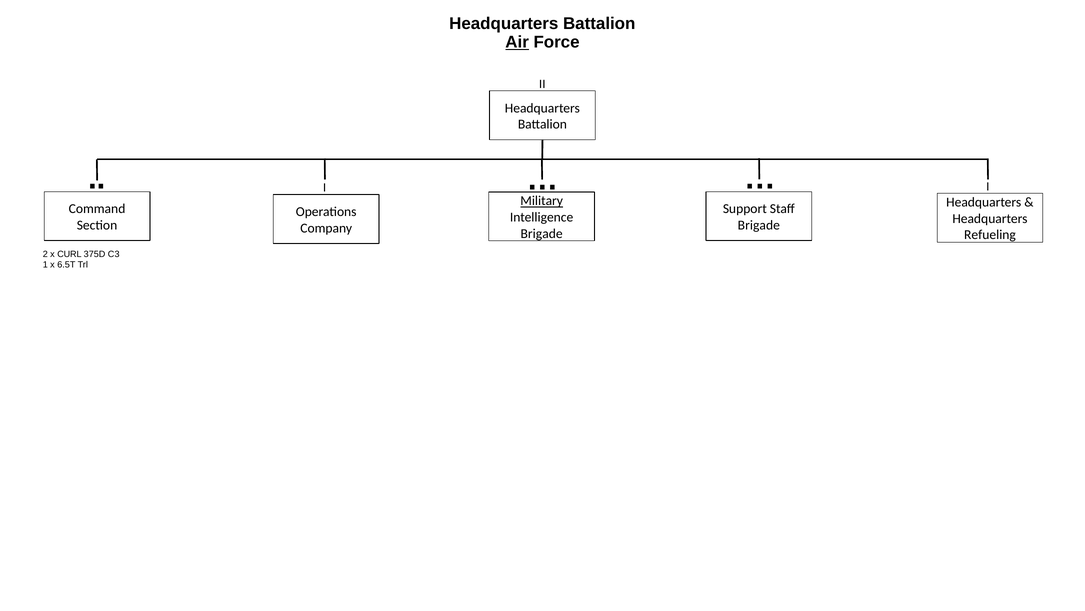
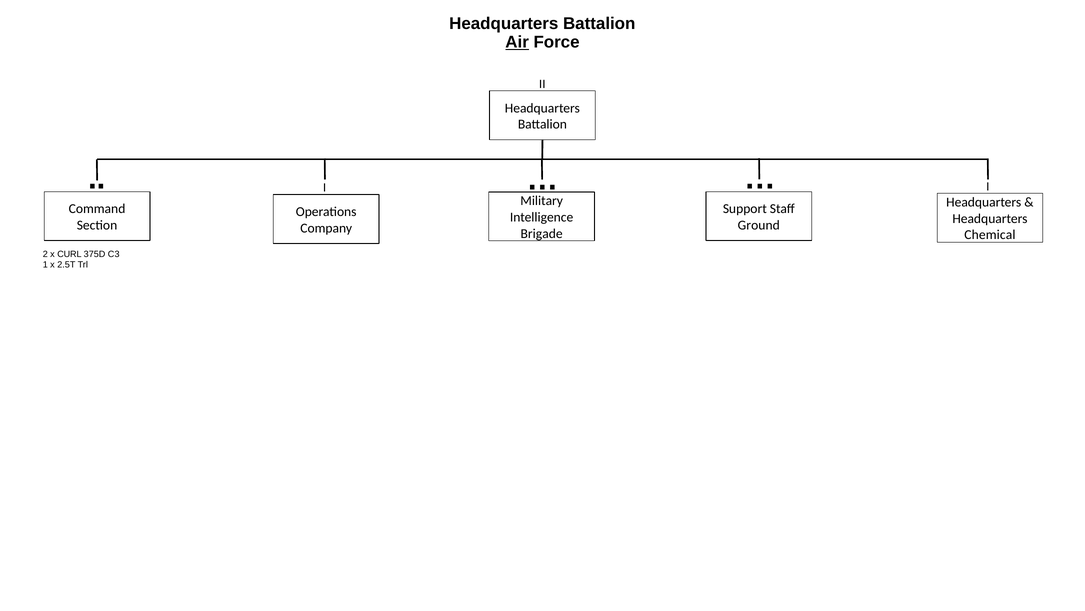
Military underline: present -> none
Brigade at (759, 225): Brigade -> Ground
Refueling: Refueling -> Chemical
6.5T: 6.5T -> 2.5T
